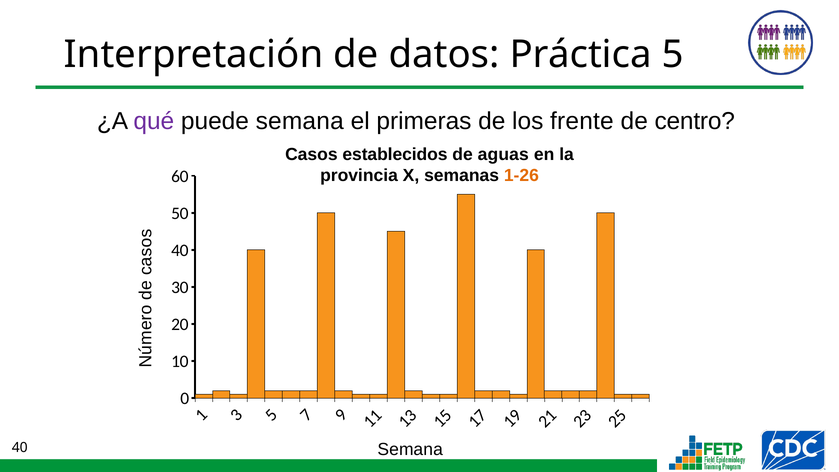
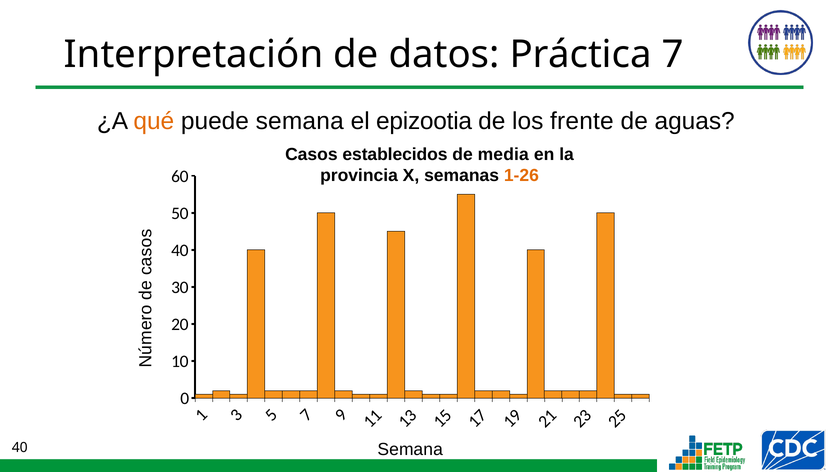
Práctica 5: 5 -> 7
qué colour: purple -> orange
primeras: primeras -> epizootia
centro: centro -> aguas
aguas: aguas -> media
